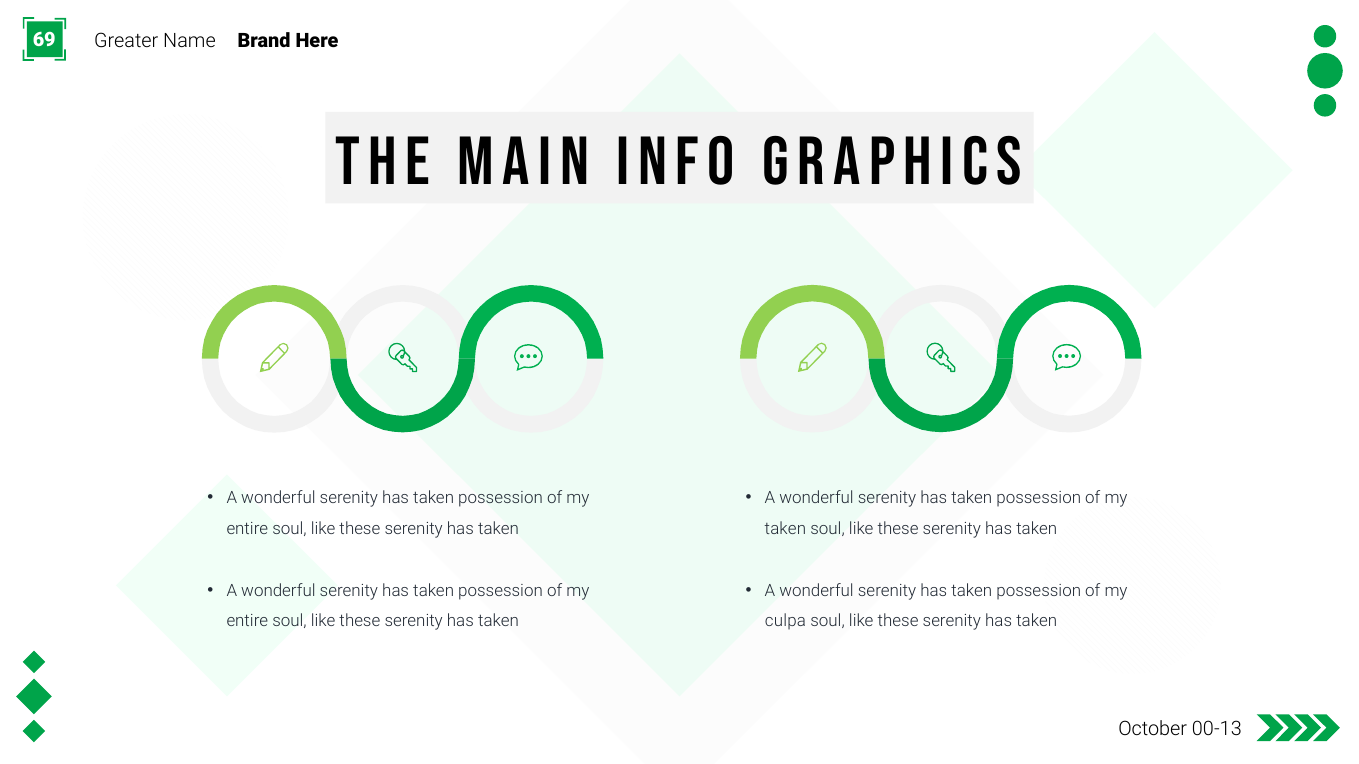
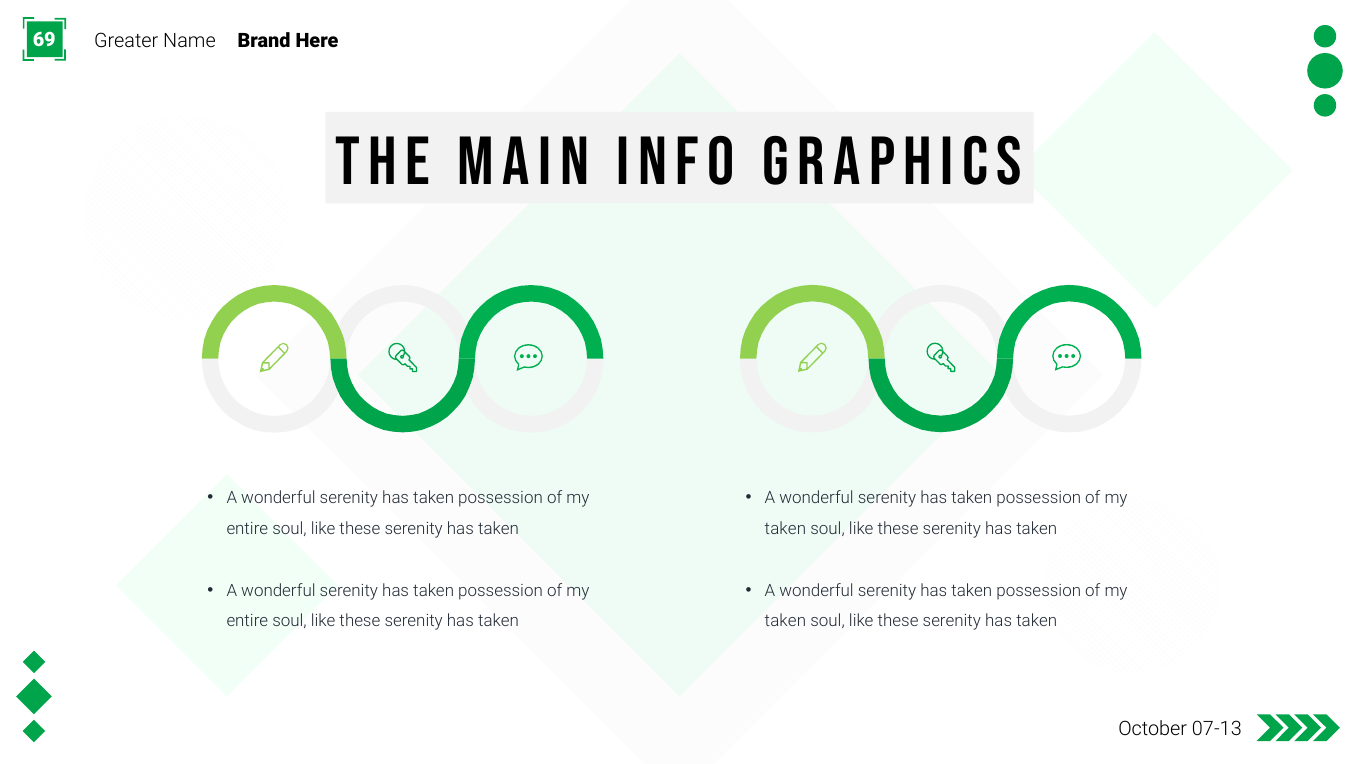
culpa at (785, 621): culpa -> taken
00-13: 00-13 -> 07-13
